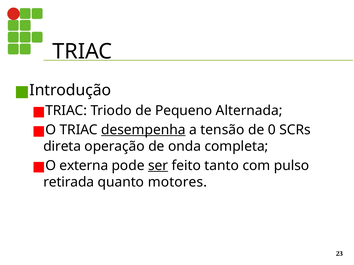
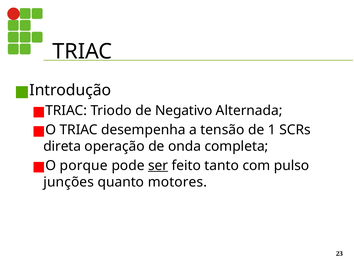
Pequeno: Pequeno -> Negativo
desempenha underline: present -> none
0: 0 -> 1
externa: externa -> porque
retirada: retirada -> junções
